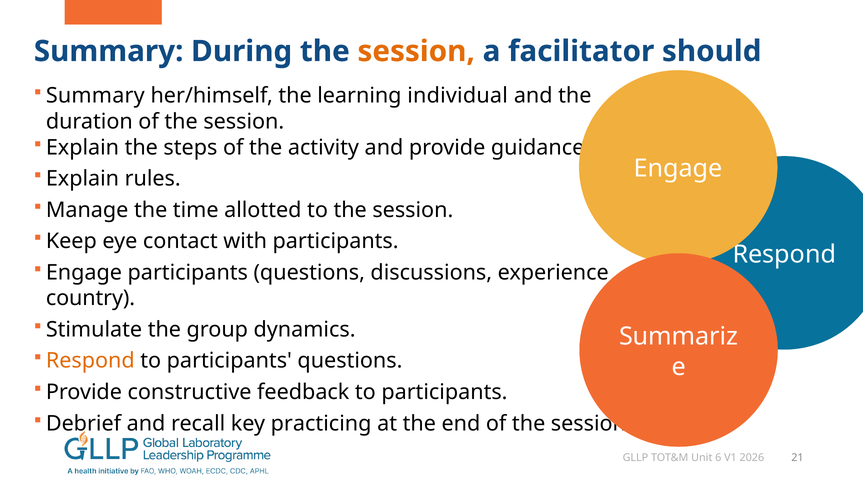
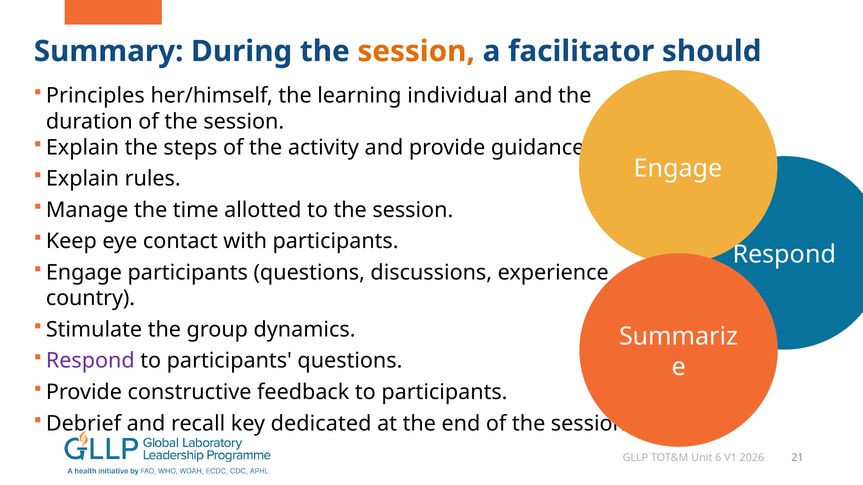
Summary at (95, 96): Summary -> Principles
Respond at (90, 361) colour: orange -> purple
practicing: practicing -> dedicated
